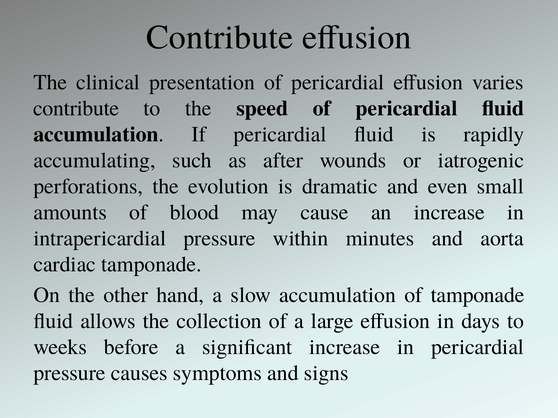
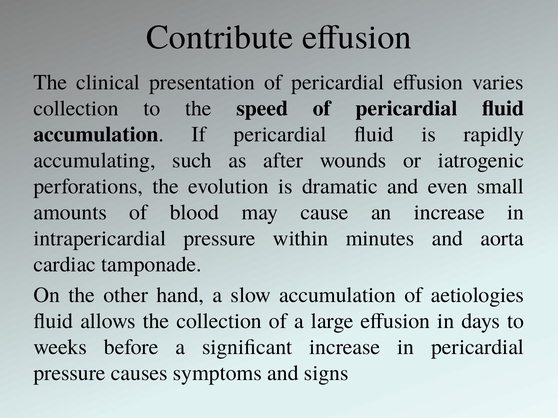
contribute at (76, 108): contribute -> collection
of tamponade: tamponade -> aetiologies
